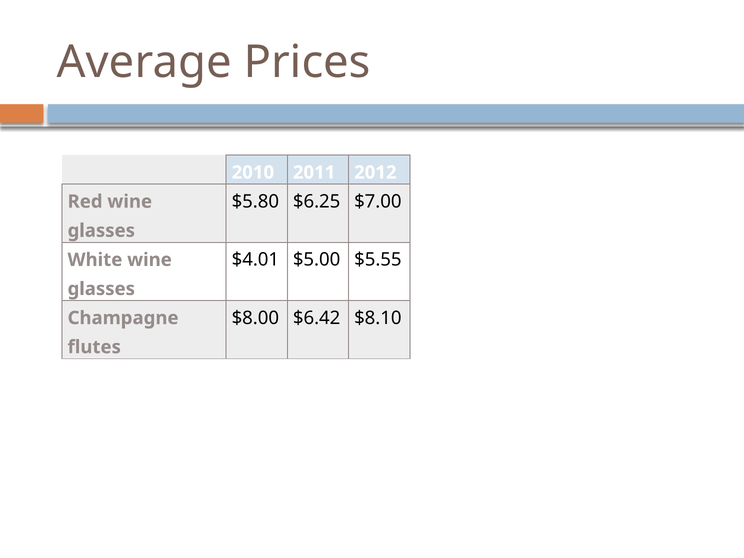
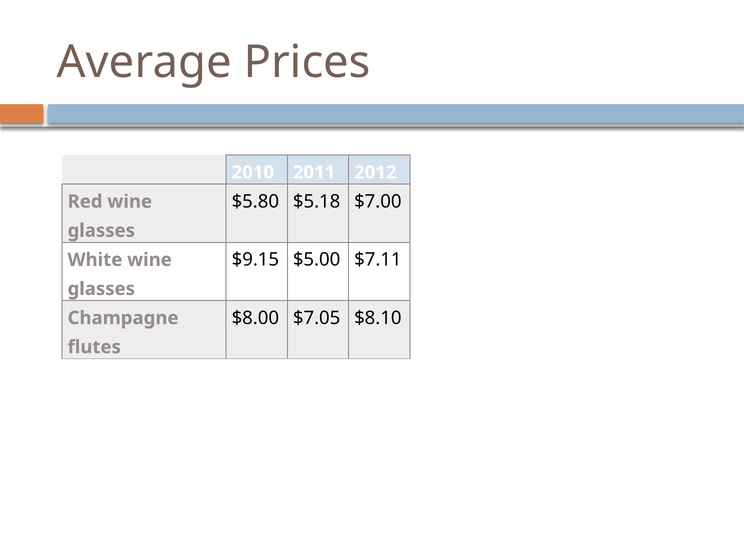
$6.25: $6.25 -> $5.18
$4.01: $4.01 -> $9.15
$5.55: $5.55 -> $7.11
$6.42: $6.42 -> $7.05
